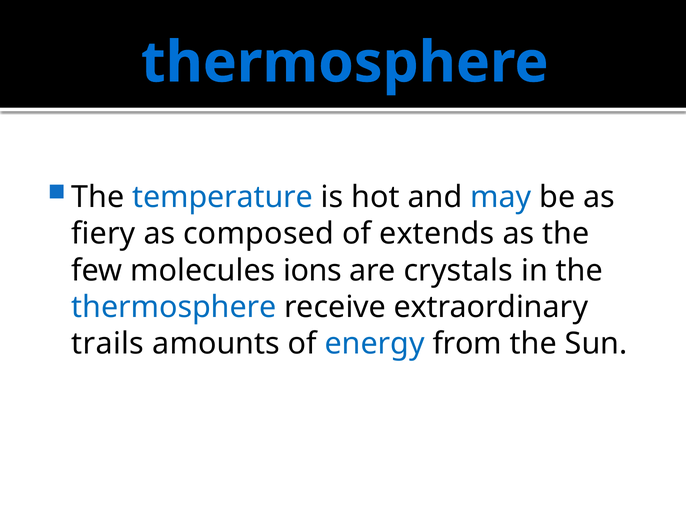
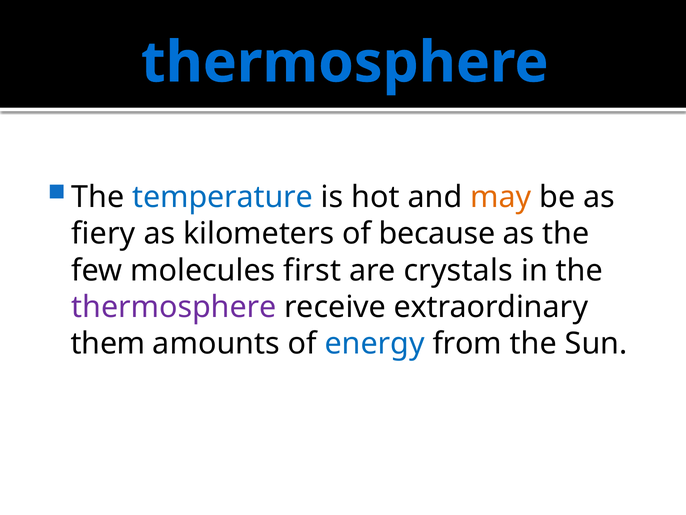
may colour: blue -> orange
composed: composed -> kilometers
extends: extends -> because
ions: ions -> first
thermosphere at (174, 307) colour: blue -> purple
trails: trails -> them
